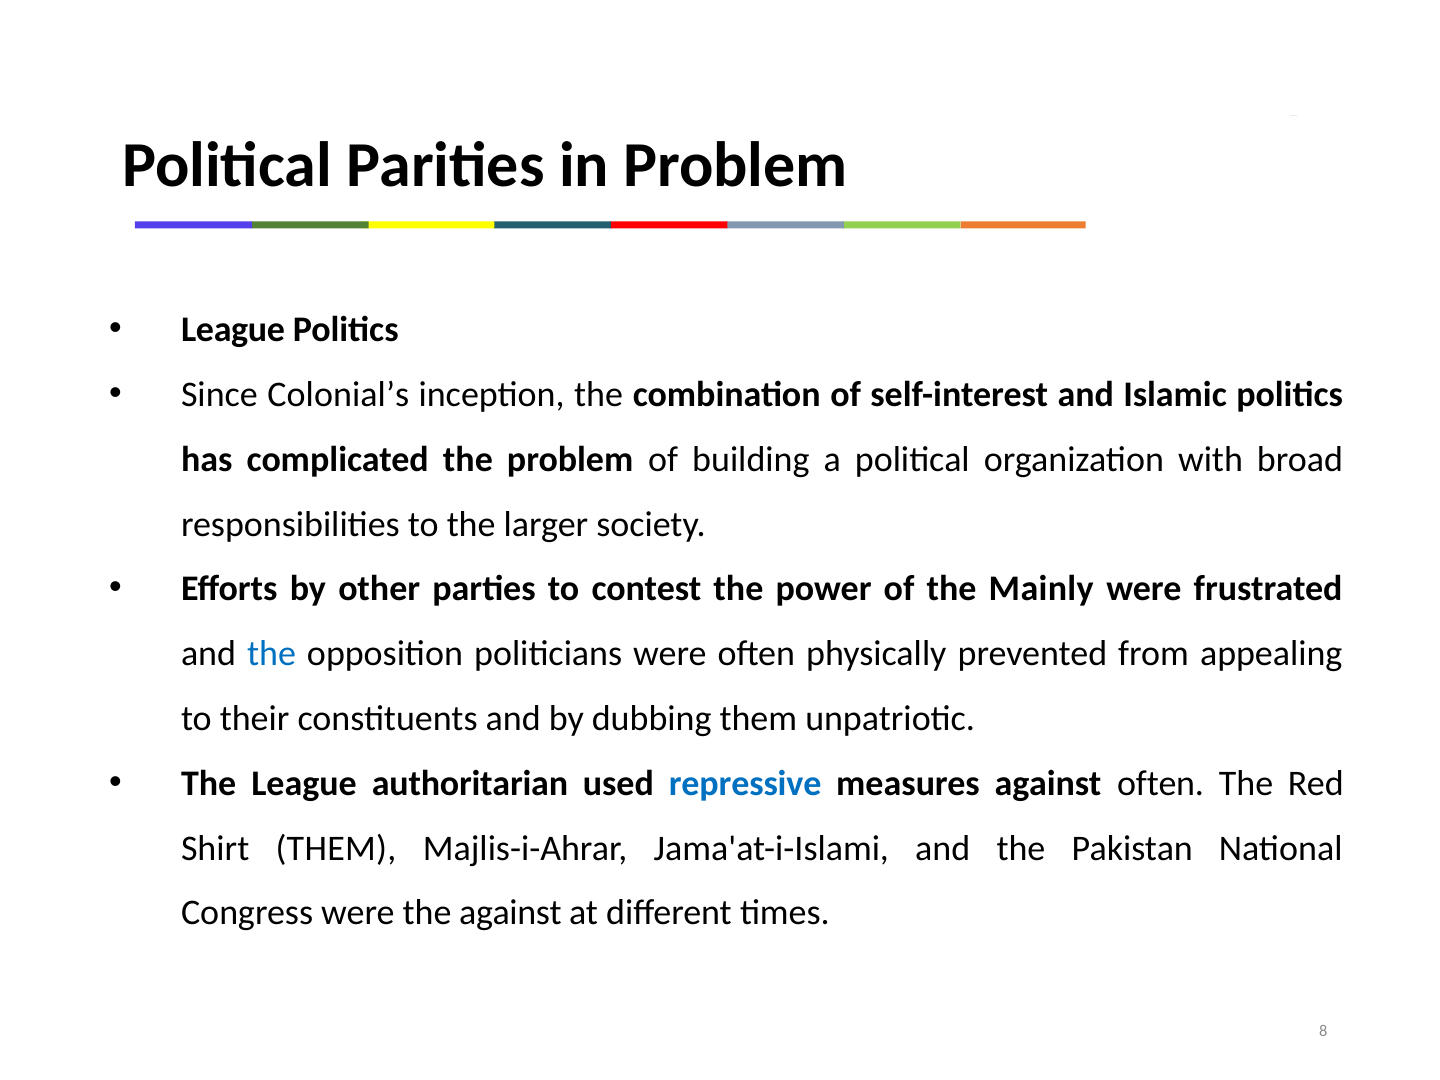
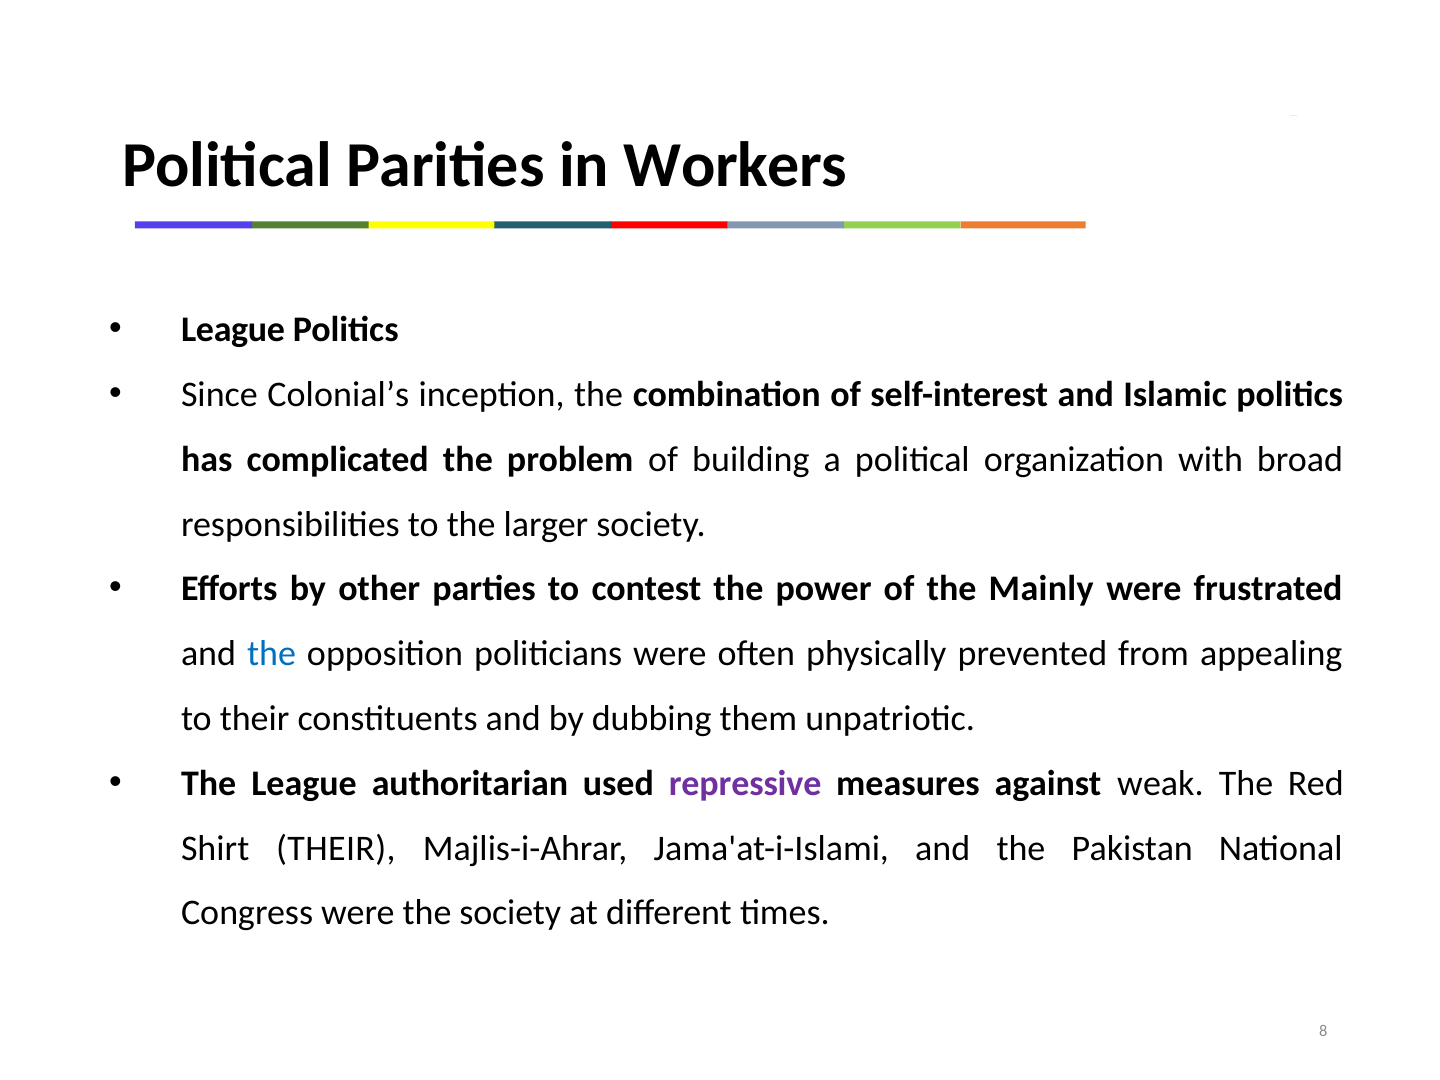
in Problem: Problem -> Workers
repressive colour: blue -> purple
against often: often -> weak
Shirt THEM: THEM -> THEIR
the against: against -> society
